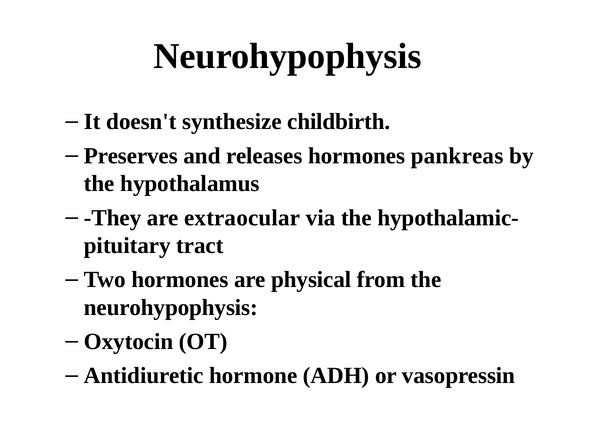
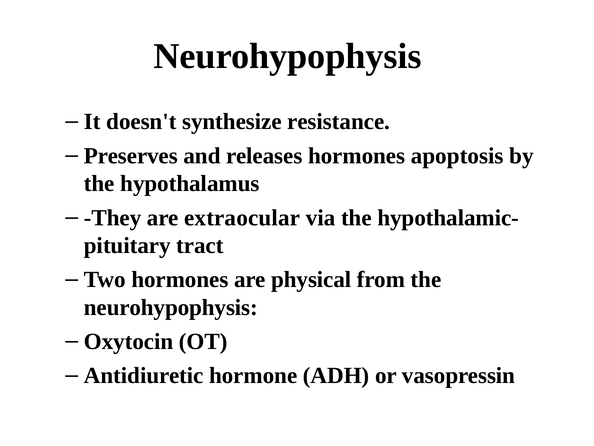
childbirth: childbirth -> resistance
pankreas: pankreas -> apoptosis
